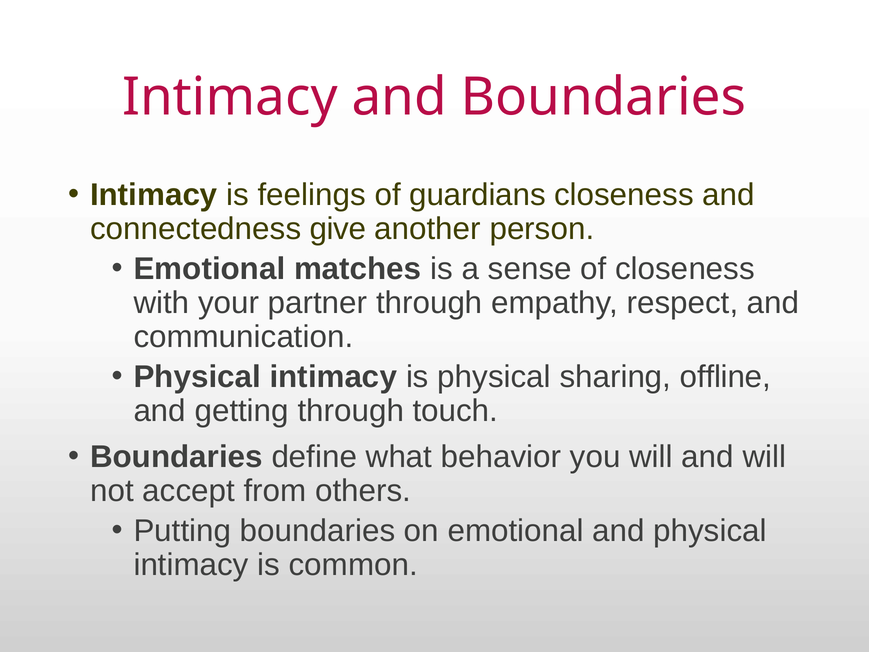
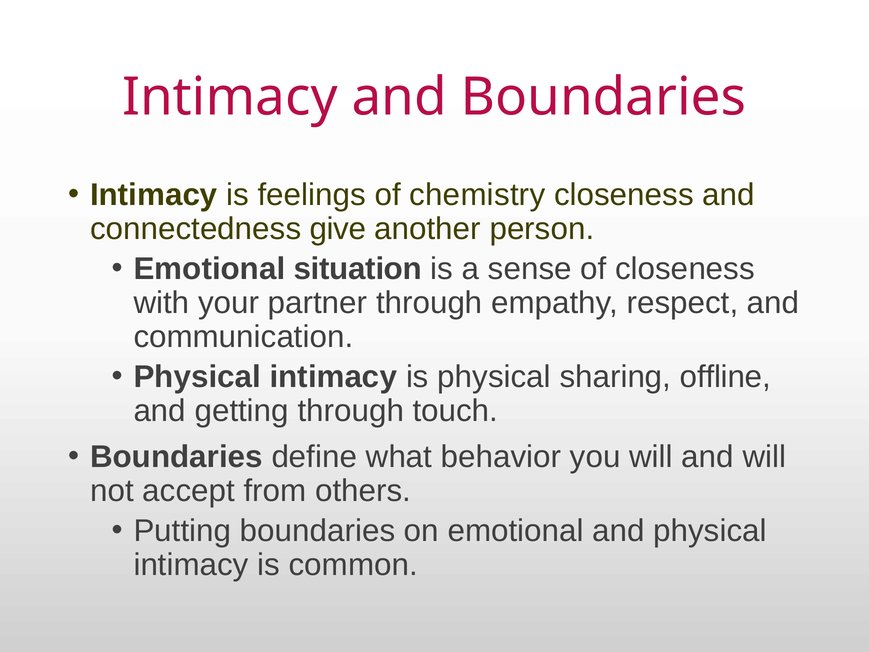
guardians: guardians -> chemistry
matches: matches -> situation
